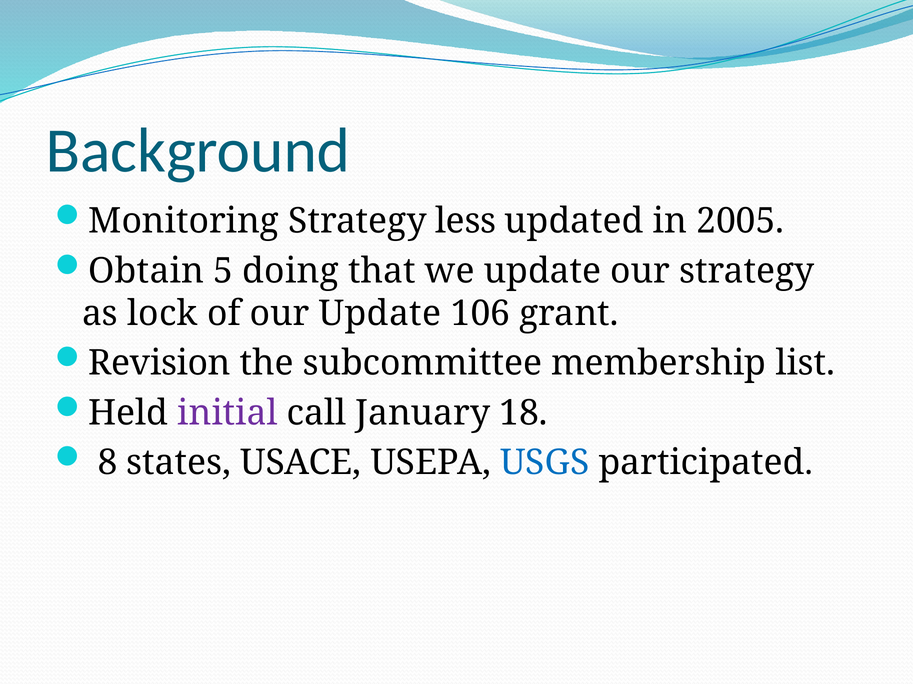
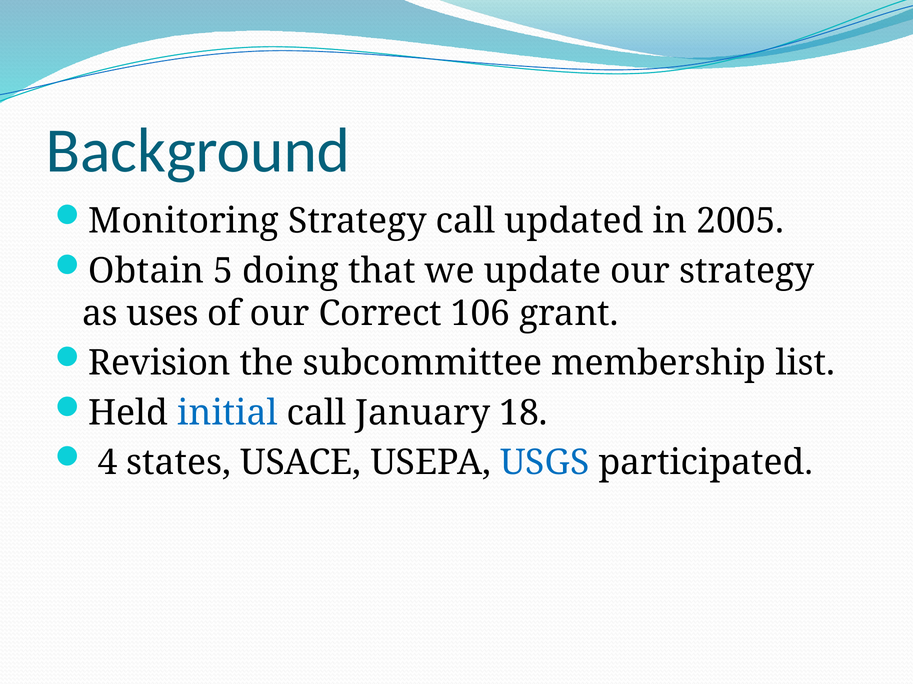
Strategy less: less -> call
lock: lock -> uses
our Update: Update -> Correct
initial colour: purple -> blue
8: 8 -> 4
